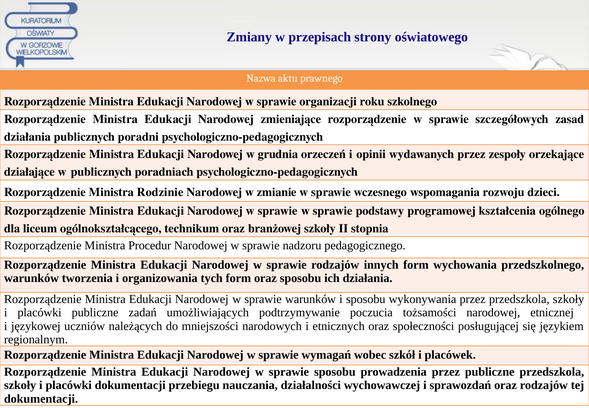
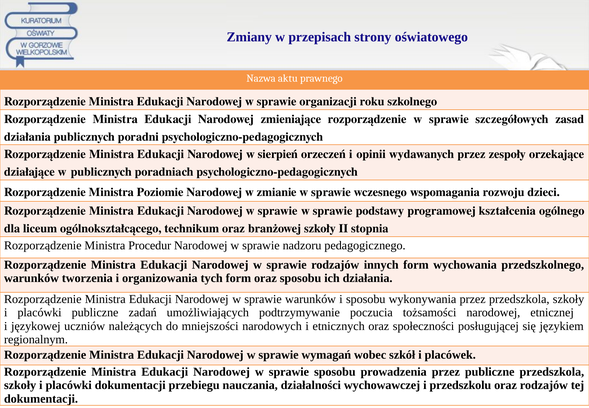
grudnia: grudnia -> sierpień
Rodzinie: Rodzinie -> Poziomie
sprawozdań: sprawozdań -> przedszkolu
